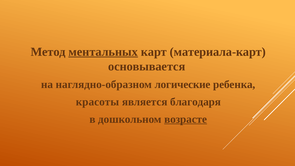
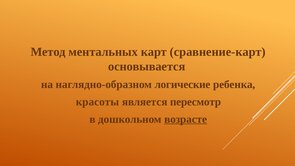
ментальных underline: present -> none
материала-карт: материала-карт -> сравнение-карт
благодаря: благодаря -> пересмотр
